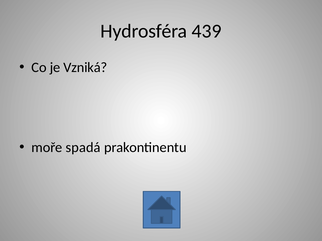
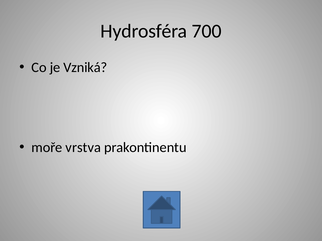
439: 439 -> 700
spadá: spadá -> vrstva
